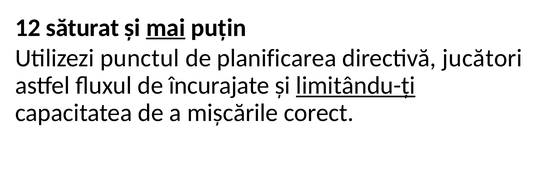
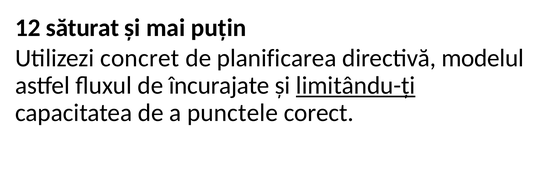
mai underline: present -> none
punctul: punctul -> concret
jucători: jucători -> modelul
mișcările: mișcările -> punctele
